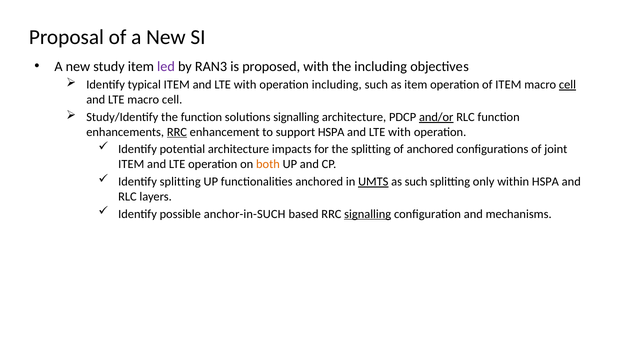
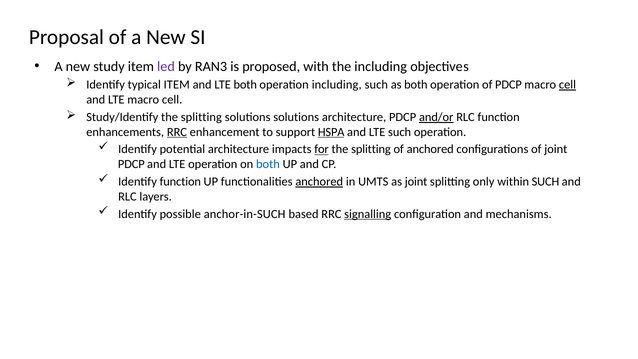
with at (245, 85): with -> both
as item: item -> both
of ITEM: ITEM -> PDCP
Study/Identify the function: function -> splitting
solutions signalling: signalling -> solutions
HSPA at (331, 132) underline: none -> present
with at (400, 132): with -> such
for underline: none -> present
ITEM at (131, 164): ITEM -> PDCP
both at (268, 164) colour: orange -> blue
Identify splitting: splitting -> function
anchored at (319, 182) underline: none -> present
UMTS underline: present -> none
as such: such -> joint
within HSPA: HSPA -> SUCH
